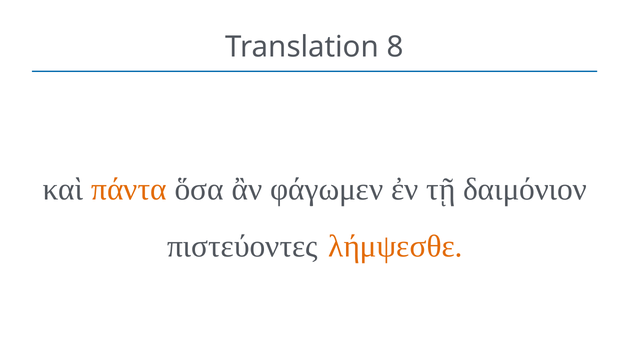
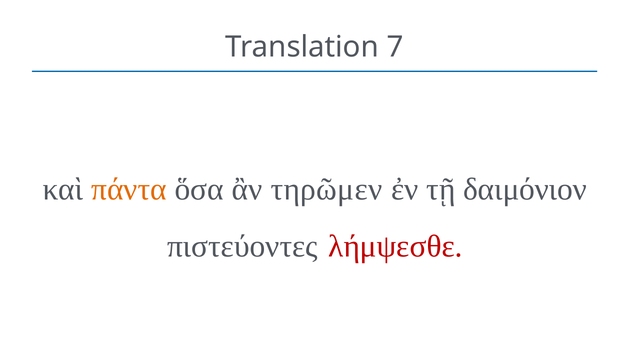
8: 8 -> 7
φάγωμεν: φάγωμεν -> τηρῶμεν
λήμψεσθε colour: orange -> red
